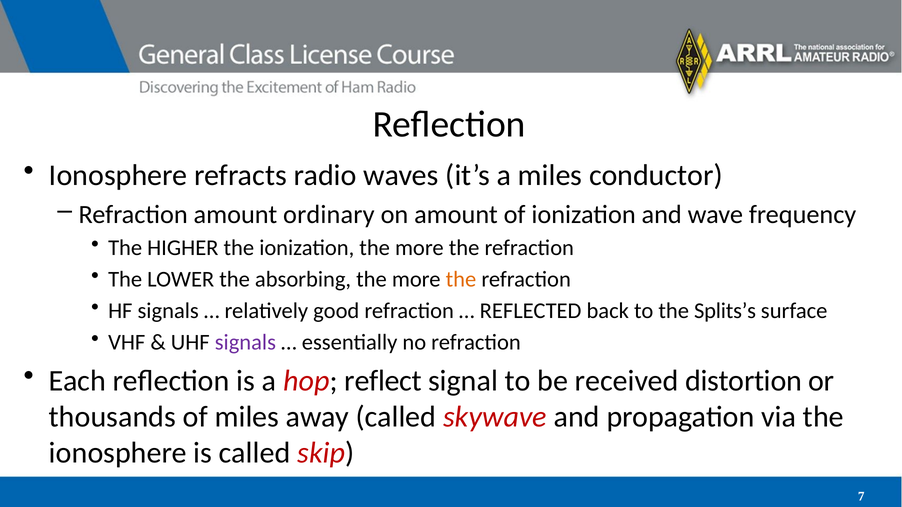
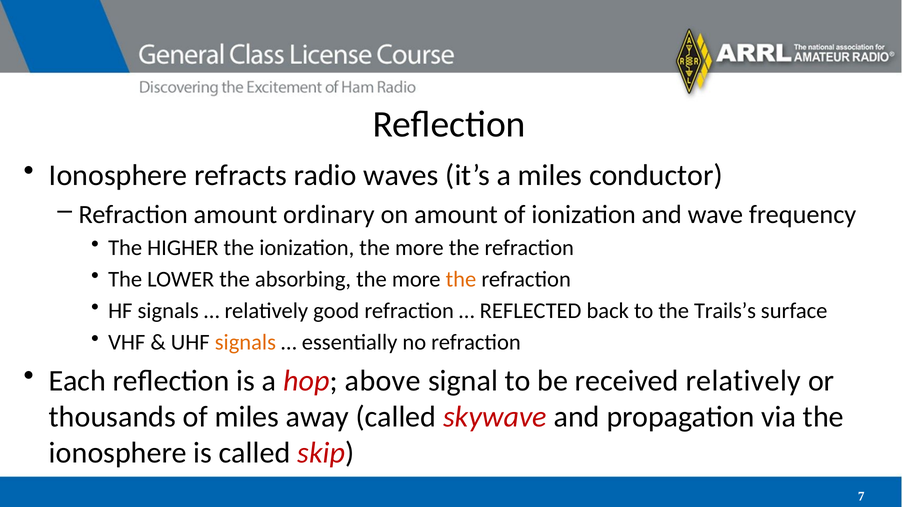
Splits’s: Splits’s -> Trails’s
signals at (245, 343) colour: purple -> orange
reflect: reflect -> above
received distortion: distortion -> relatively
